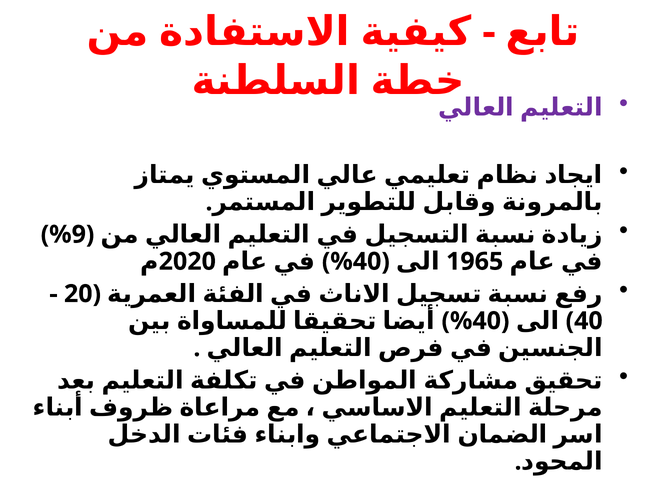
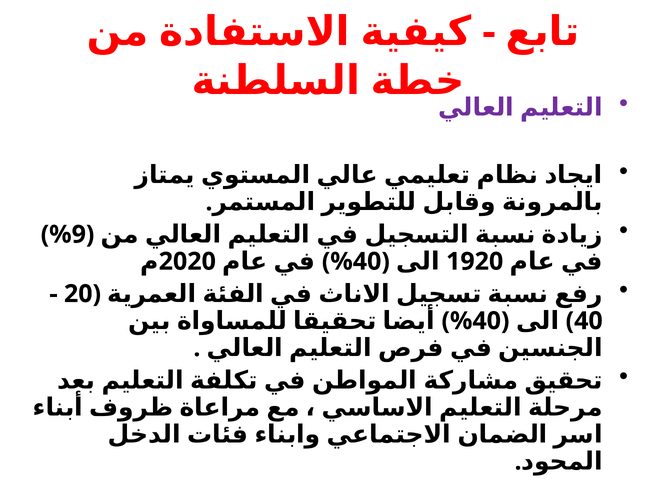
1965: 1965 -> 1920
